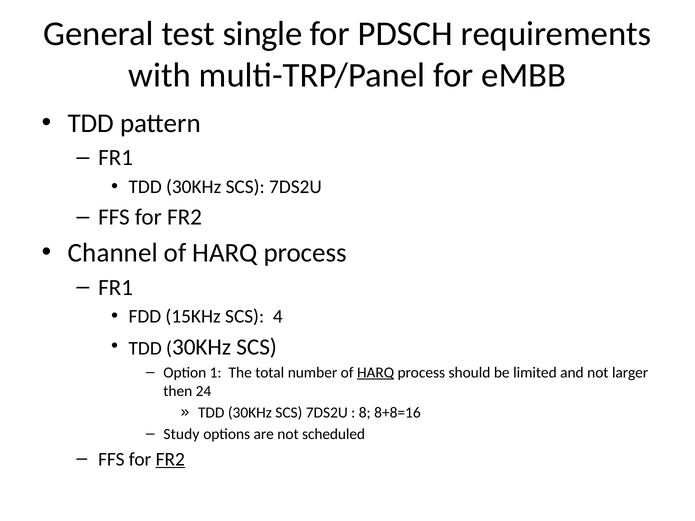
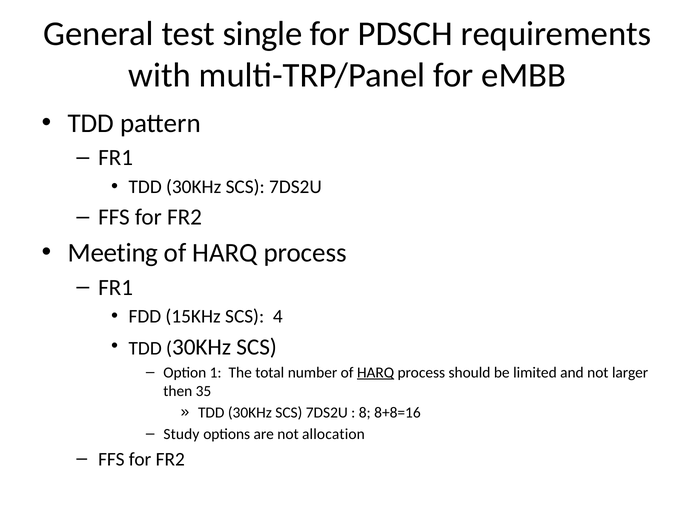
Channel: Channel -> Meeting
24: 24 -> 35
scheduled: scheduled -> allocation
FR2 at (170, 459) underline: present -> none
